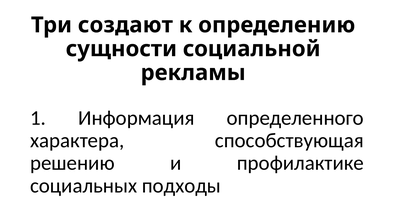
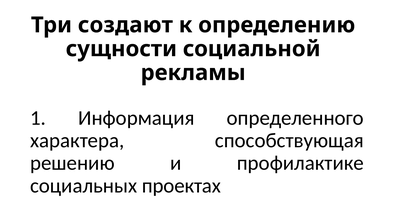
подходы: подходы -> проектах
